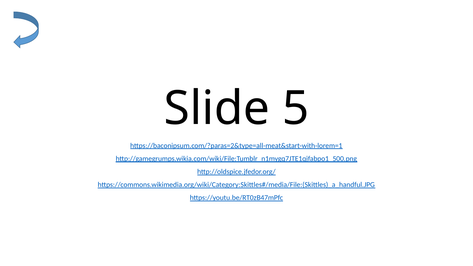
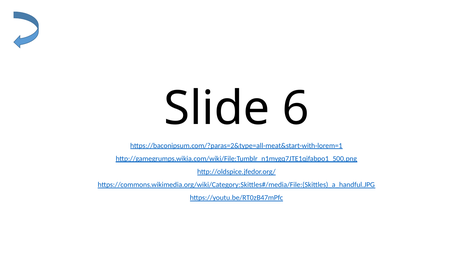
5: 5 -> 6
